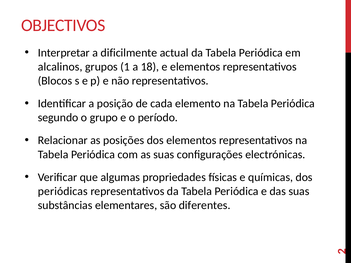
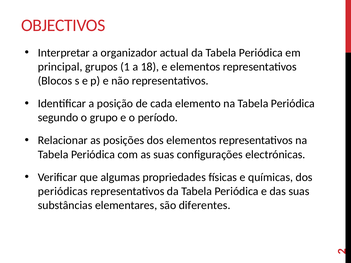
dificilmente: dificilmente -> organizador
alcalinos: alcalinos -> principal
